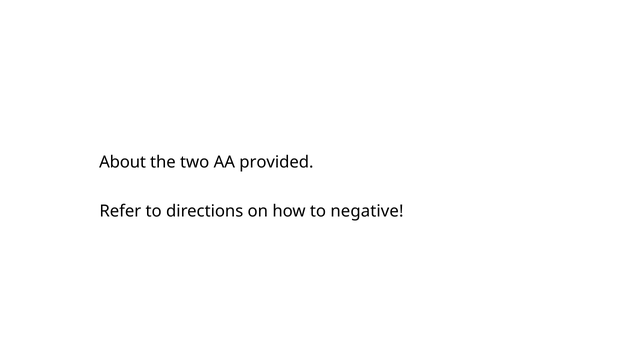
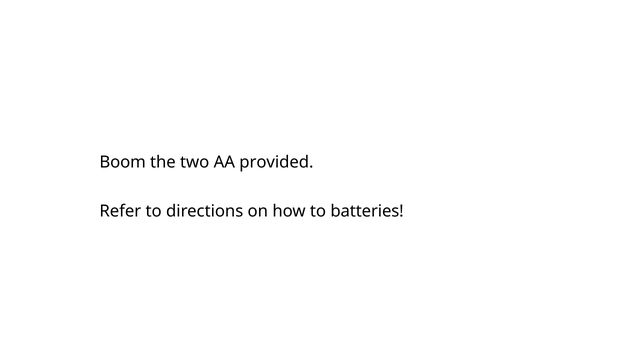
About: About -> Boom
negative: negative -> batteries
